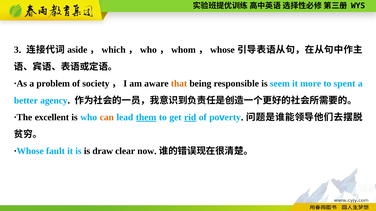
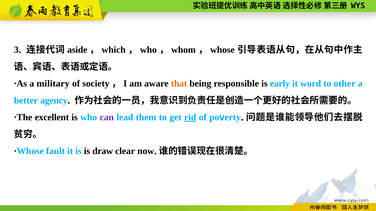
problem: problem -> military
seem: seem -> early
more: more -> word
spent: spent -> other
can colour: orange -> purple
them underline: present -> none
